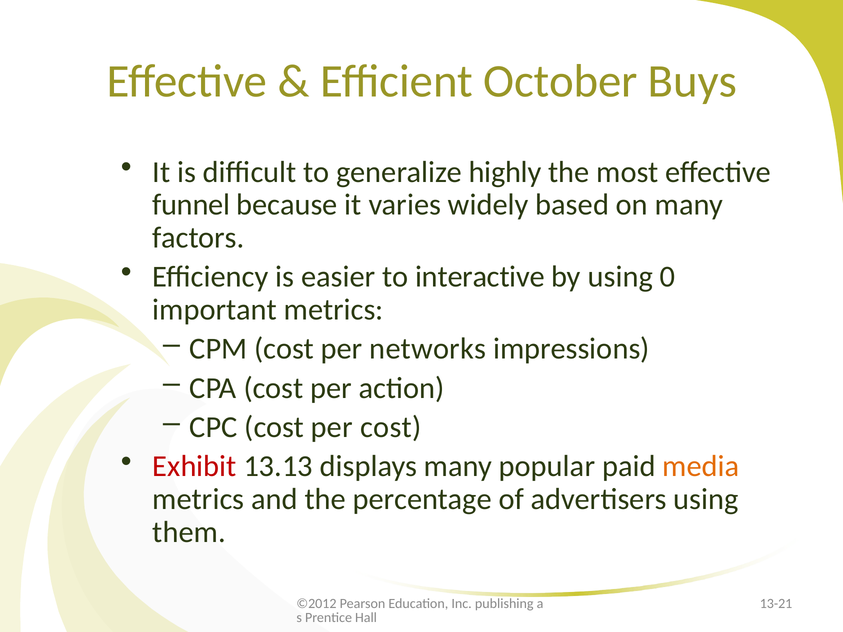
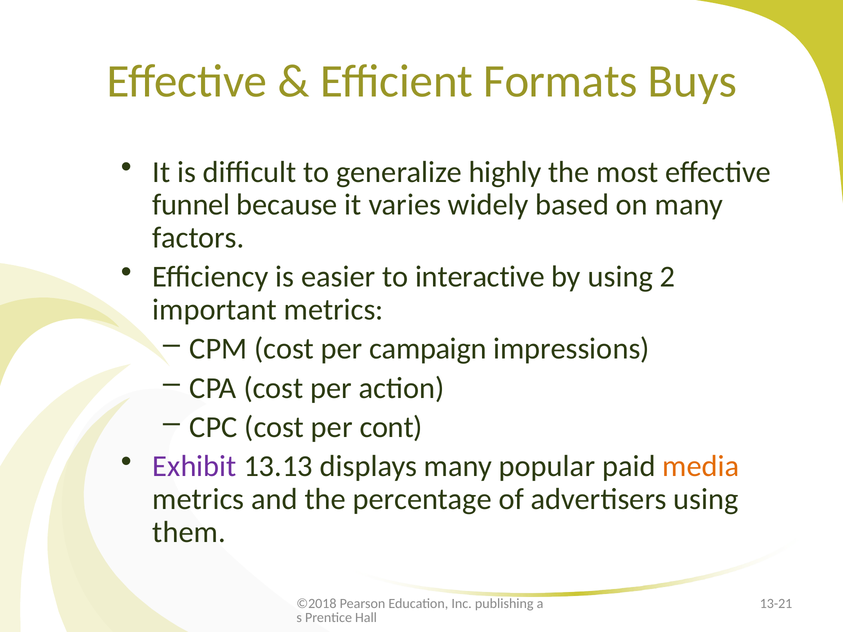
October: October -> Formats
0: 0 -> 2
networks: networks -> campaign
per cost: cost -> cont
Exhibit colour: red -> purple
©2012: ©2012 -> ©2018
